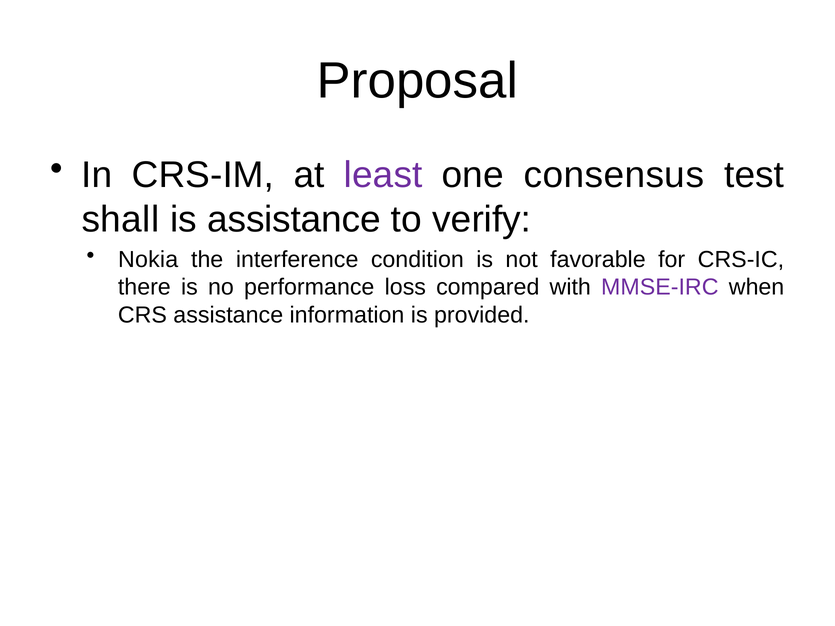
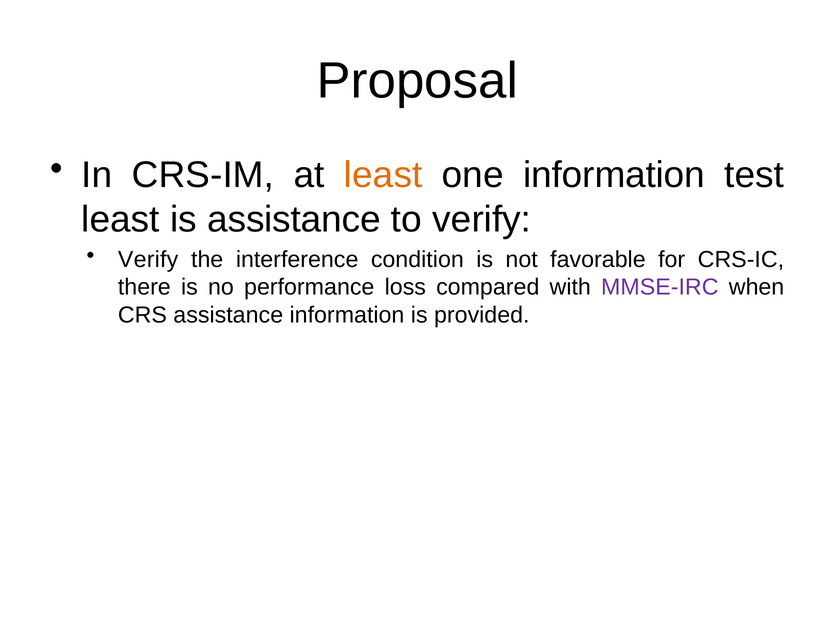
least at (383, 175) colour: purple -> orange
one consensus: consensus -> information
shall at (120, 220): shall -> least
Nokia at (148, 260): Nokia -> Verify
